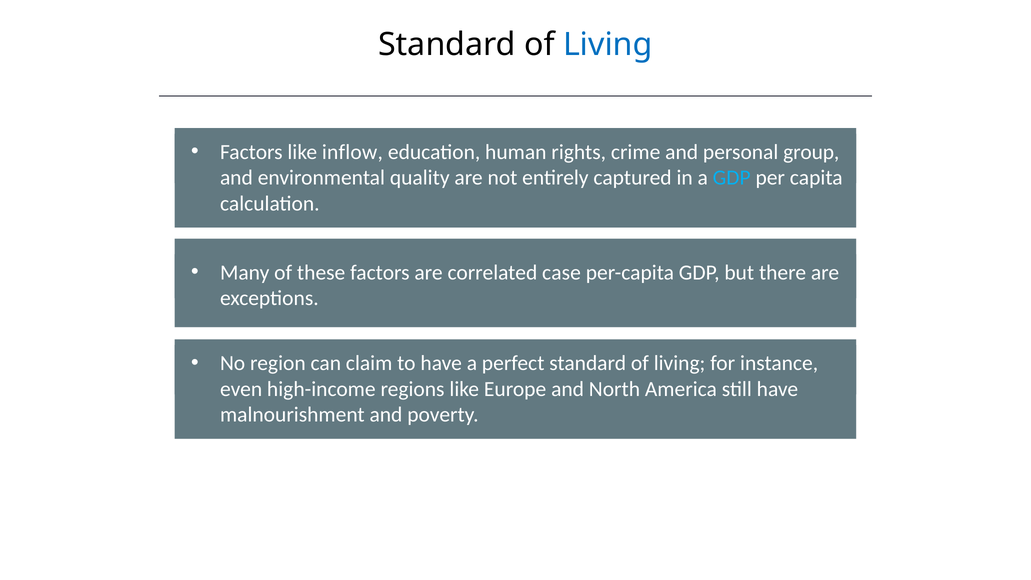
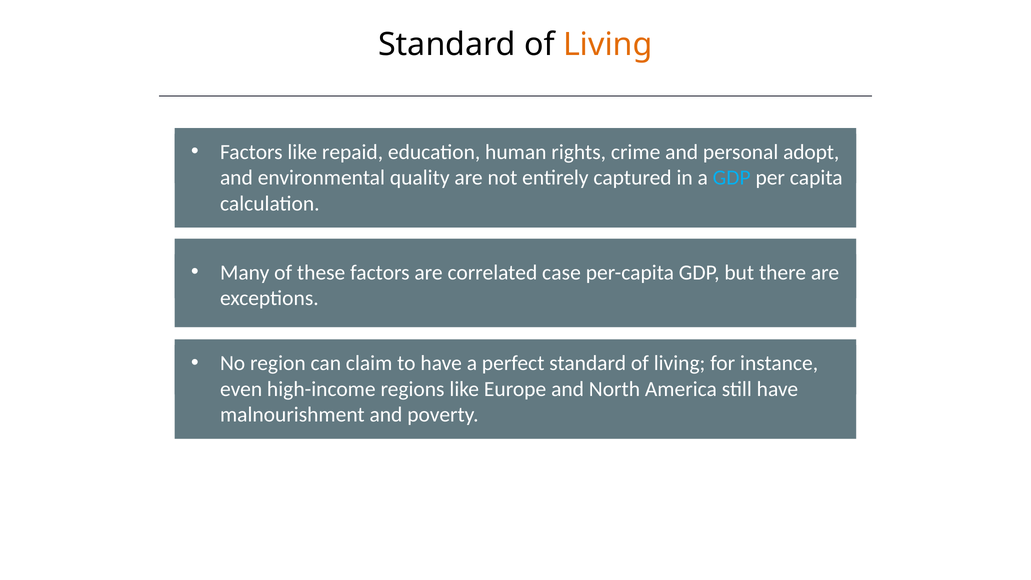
Living at (608, 44) colour: blue -> orange
inflow: inflow -> repaid
group: group -> adopt
